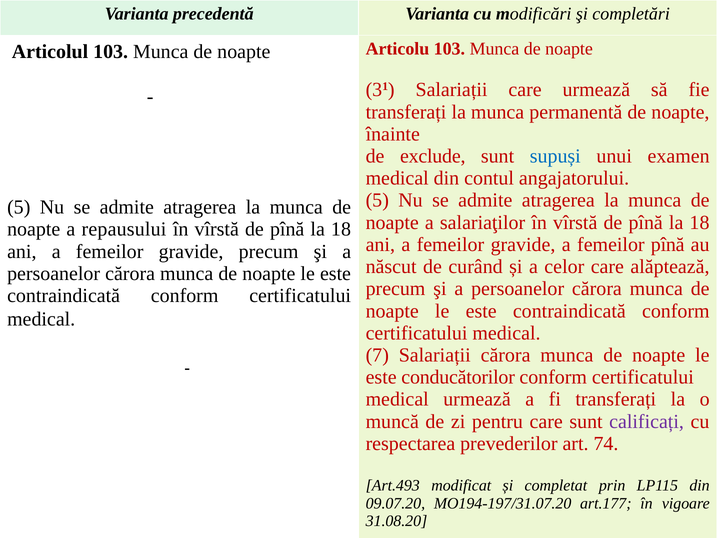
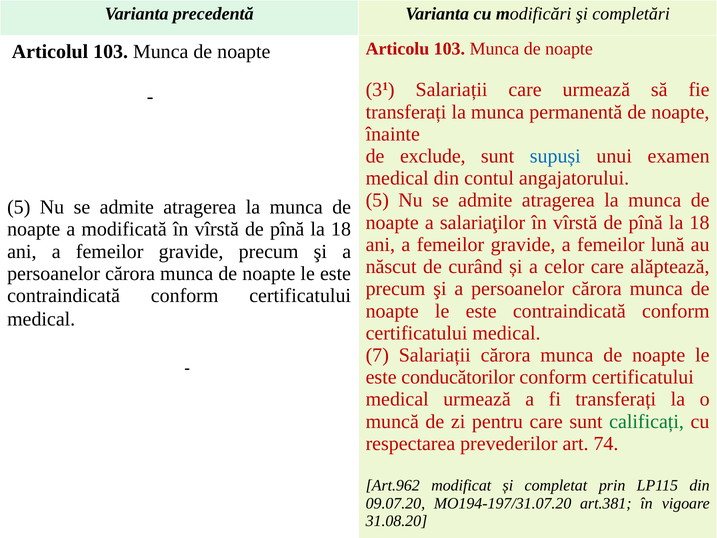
repausului: repausului -> modificată
femeilor pînă: pînă -> lună
calificați colour: purple -> green
Art.493: Art.493 -> Art.962
art.177: art.177 -> art.381
